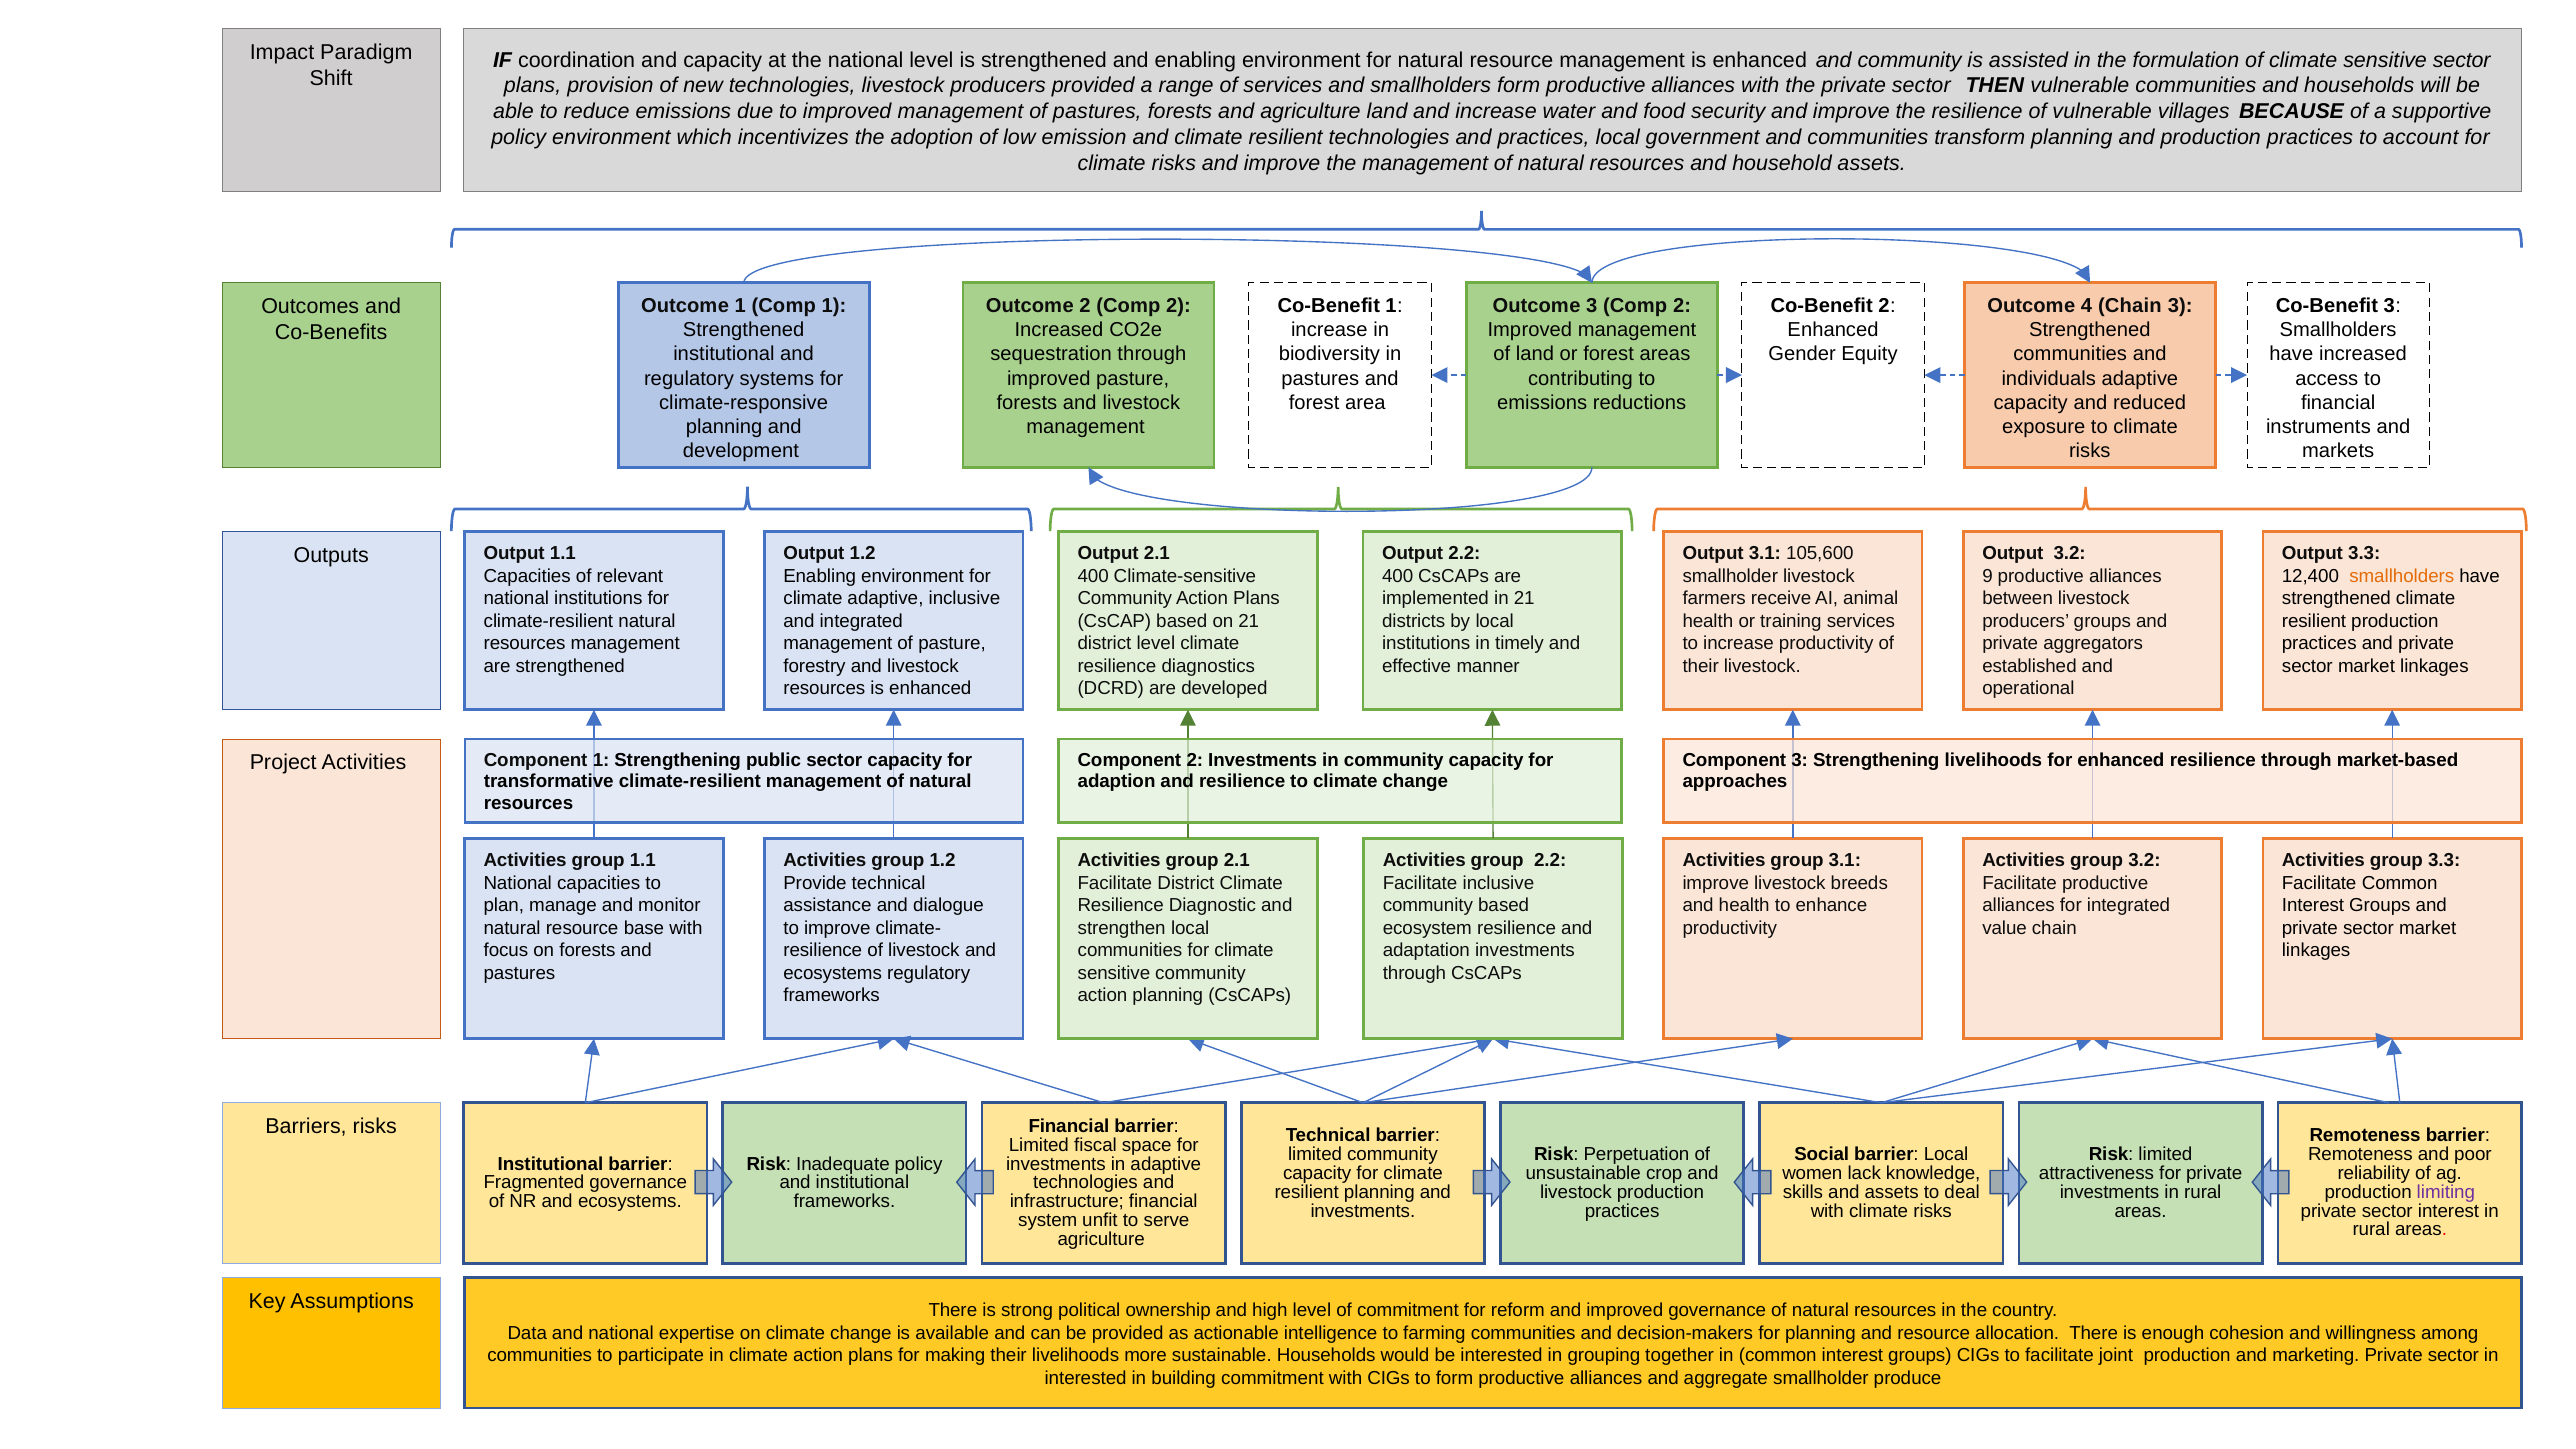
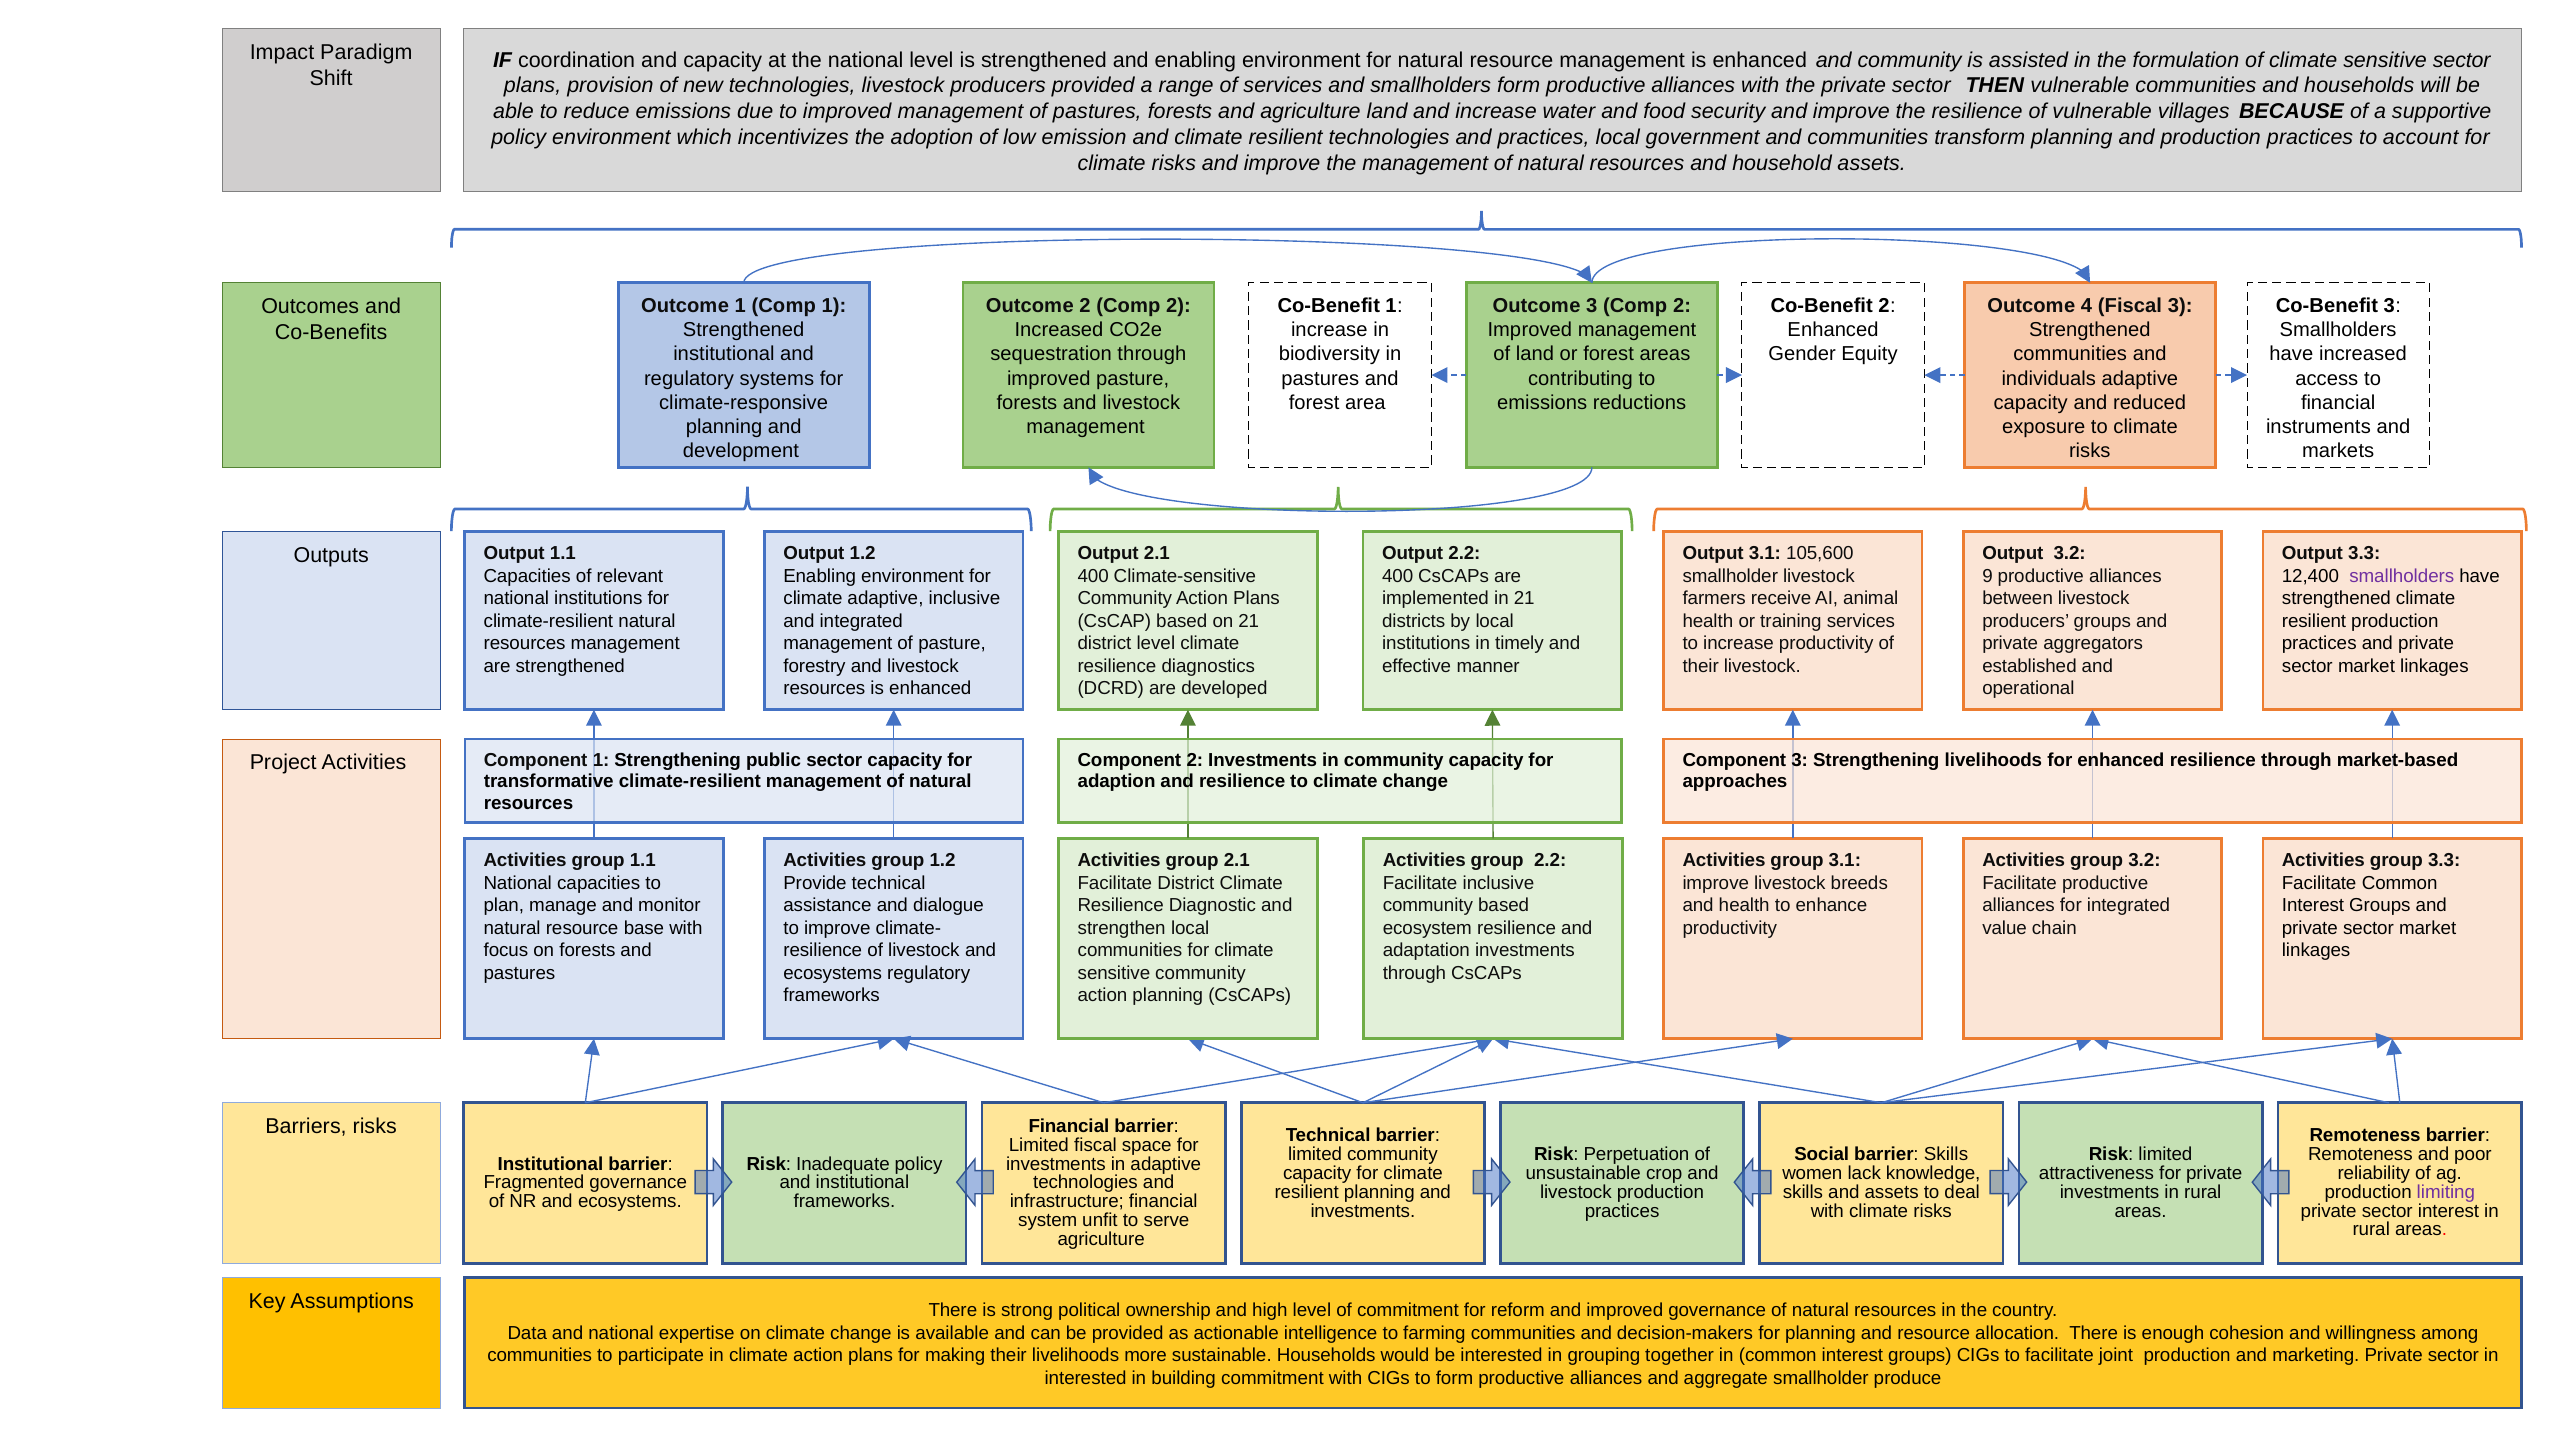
4 Chain: Chain -> Fiscal
smallholders at (2402, 576) colour: orange -> purple
barrier Local: Local -> Skills
